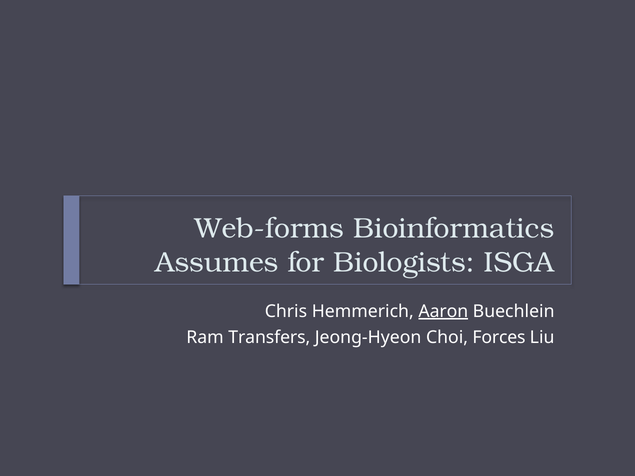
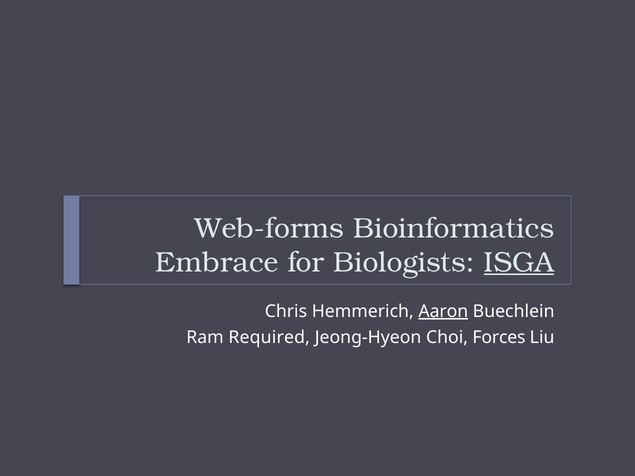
Assumes: Assumes -> Embrace
ISGA underline: none -> present
Transfers: Transfers -> Required
